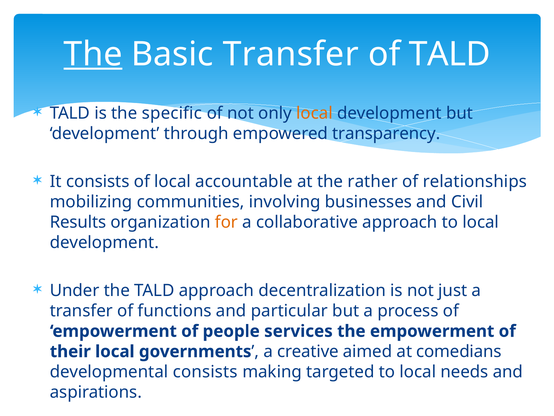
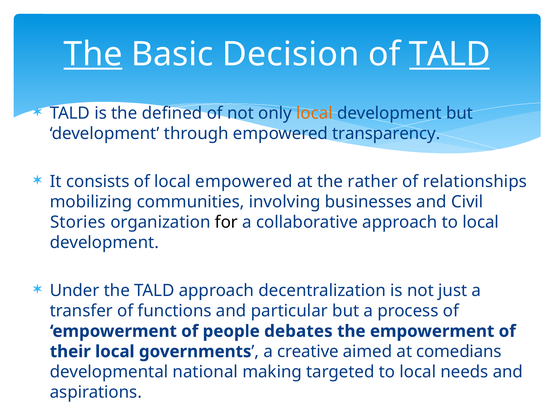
Basic Transfer: Transfer -> Decision
TALD at (450, 54) underline: none -> present
specific: specific -> defined
local accountable: accountable -> empowered
Results: Results -> Stories
for colour: orange -> black
services: services -> debates
developmental consists: consists -> national
